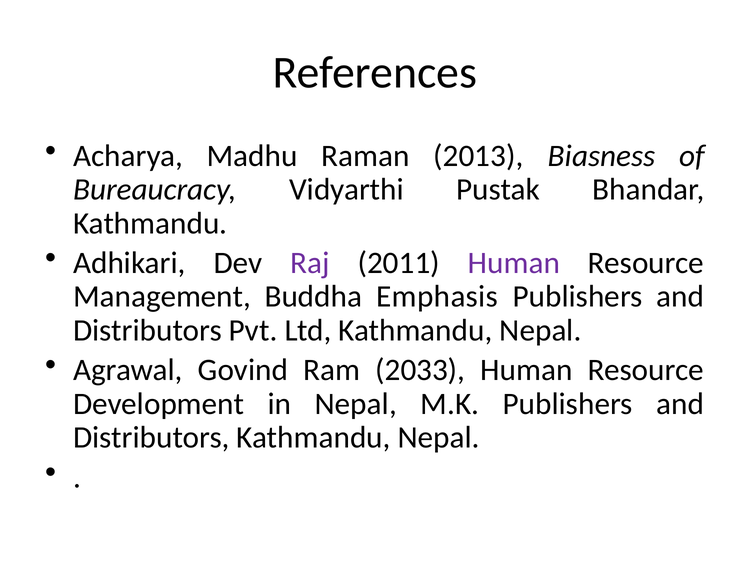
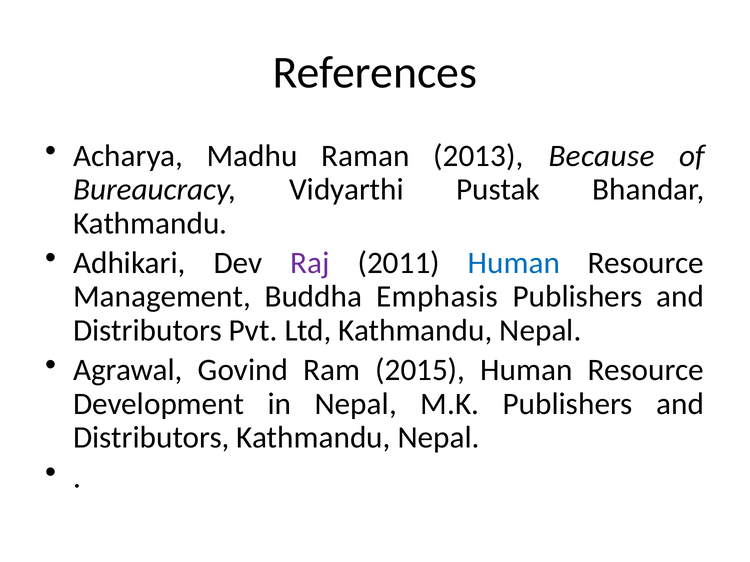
Biasness: Biasness -> Because
Human at (514, 263) colour: purple -> blue
2033: 2033 -> 2015
